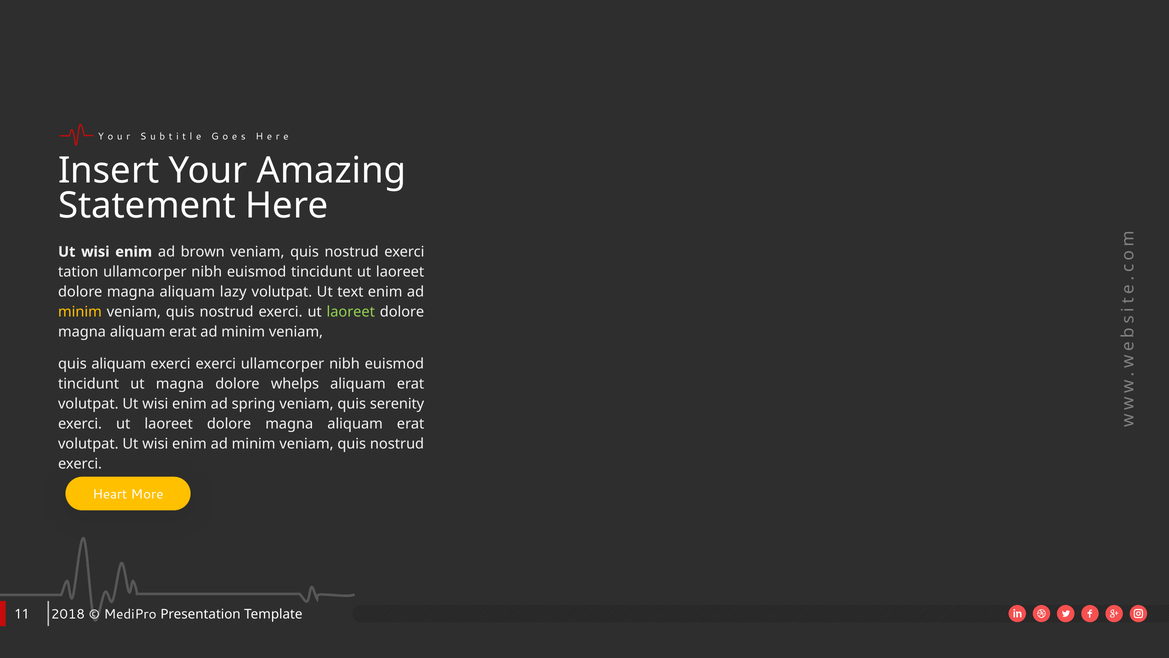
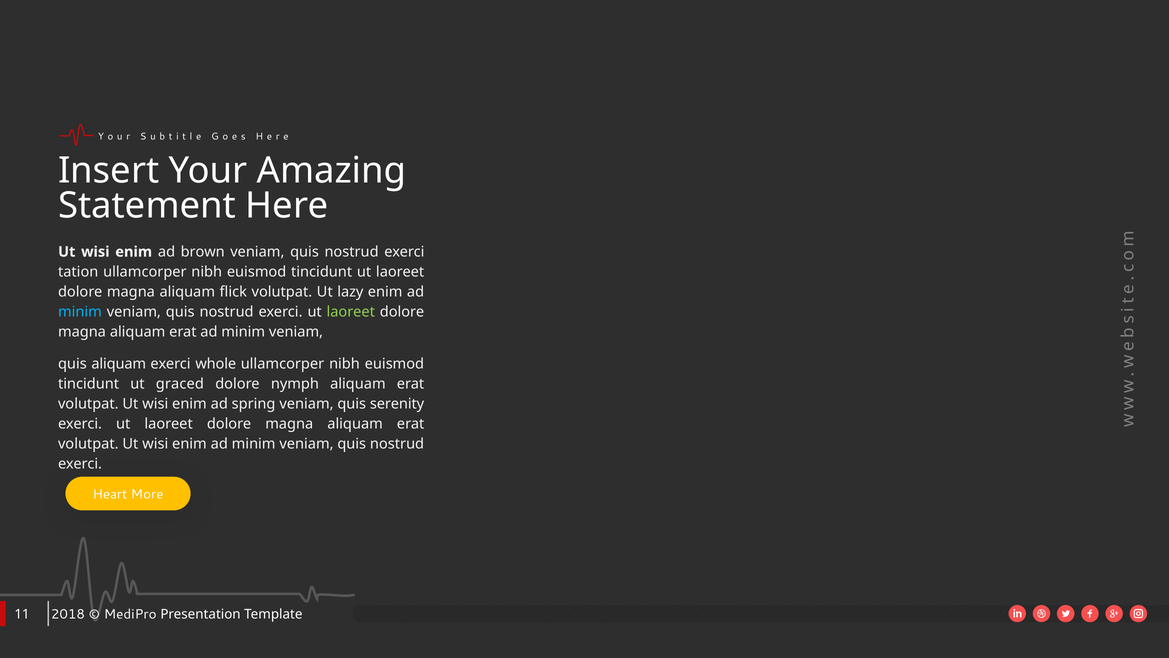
lazy: lazy -> flick
text: text -> lazy
minim at (80, 312) colour: yellow -> light blue
exerci exerci: exerci -> whole
ut magna: magna -> graced
whelps: whelps -> nymph
